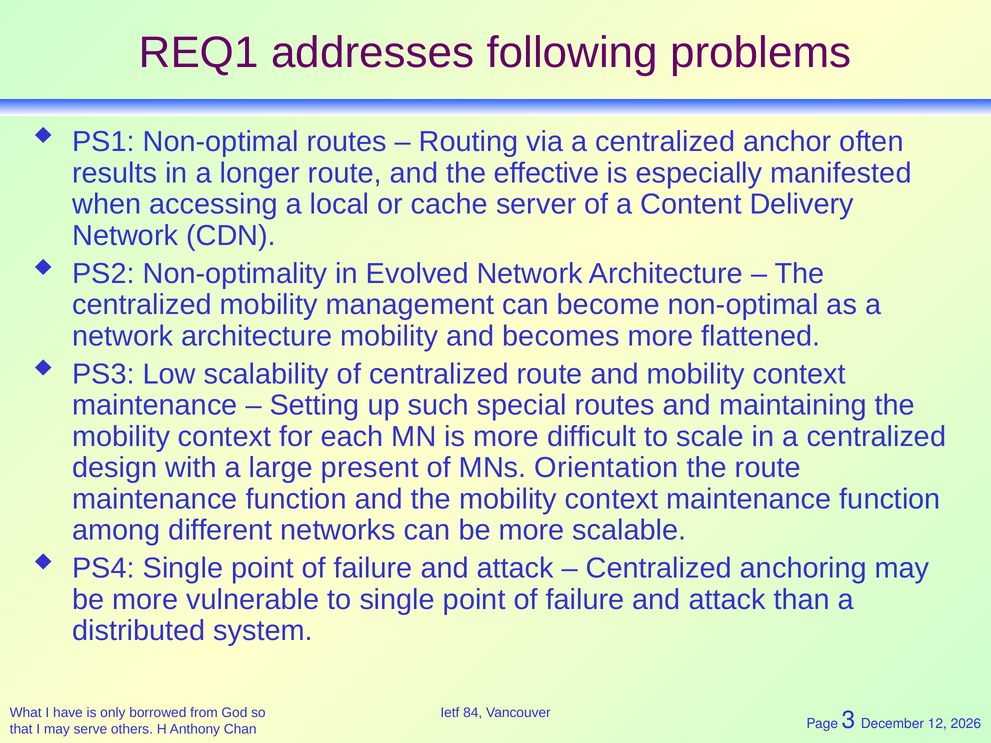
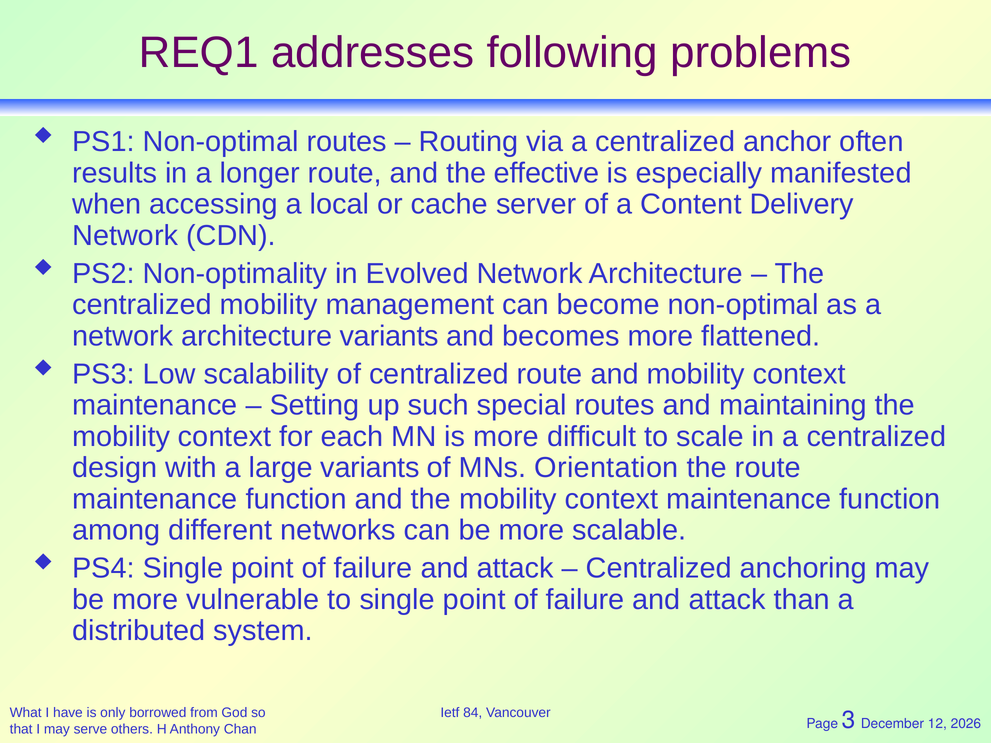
architecture mobility: mobility -> variants
large present: present -> variants
